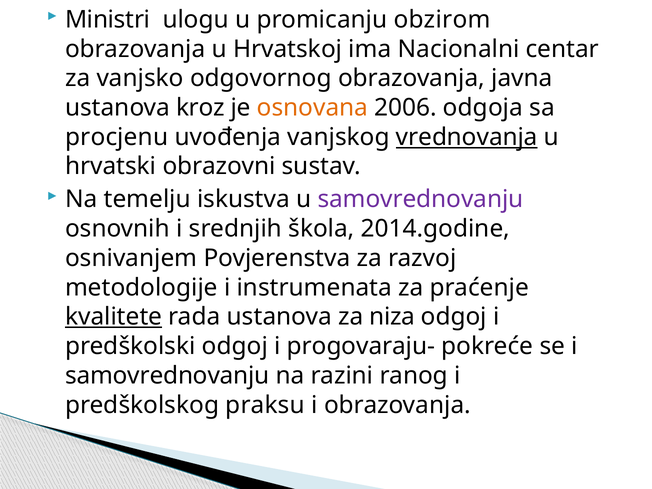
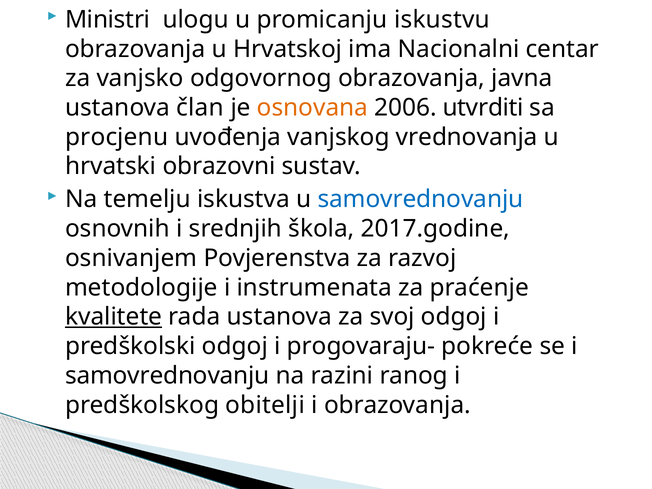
obzirom: obzirom -> iskustvu
kroz: kroz -> član
odgoja: odgoja -> utvrditi
vrednovanja underline: present -> none
samovrednovanju at (421, 199) colour: purple -> blue
2014.godine: 2014.godine -> 2017.godine
niza: niza -> svoj
praksu: praksu -> obitelji
